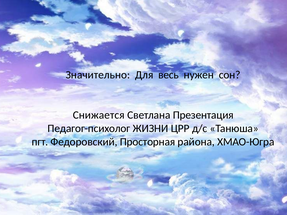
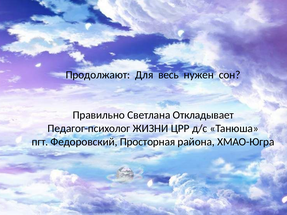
Значительно: Значительно -> Продолжают
Снижается: Снижается -> Правильно
Презентация: Презентация -> Откладывает
